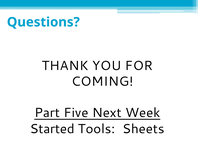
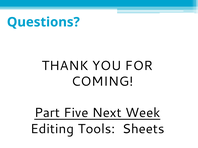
Started: Started -> Editing
